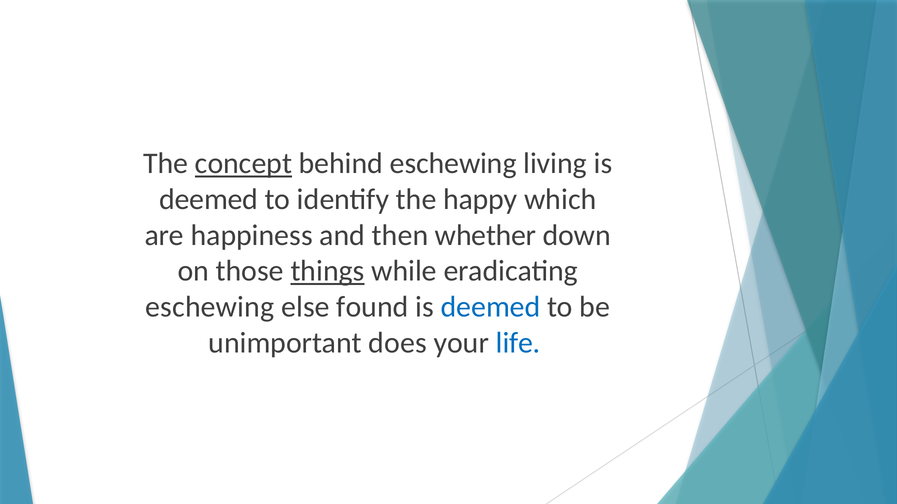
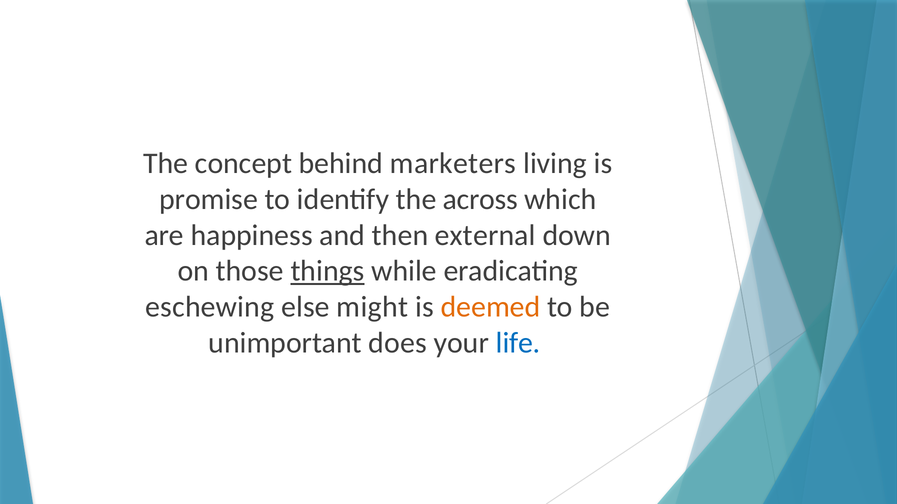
concept underline: present -> none
behind eschewing: eschewing -> marketers
deemed at (209, 200): deemed -> promise
happy: happy -> across
whether: whether -> external
found: found -> might
deemed at (491, 307) colour: blue -> orange
